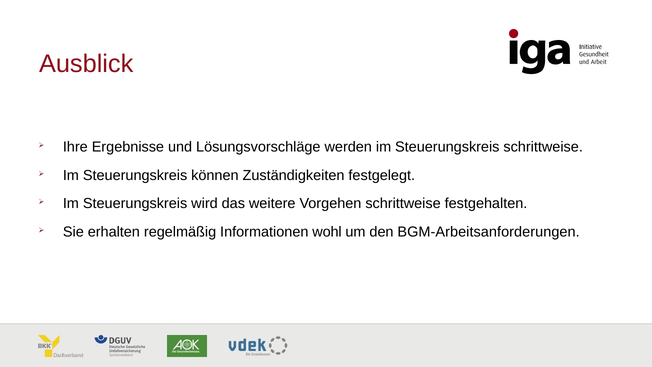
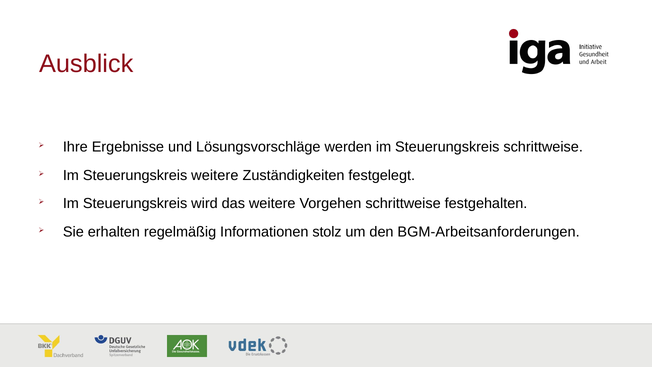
Steuerungskreis können: können -> weitere
wohl: wohl -> stolz
